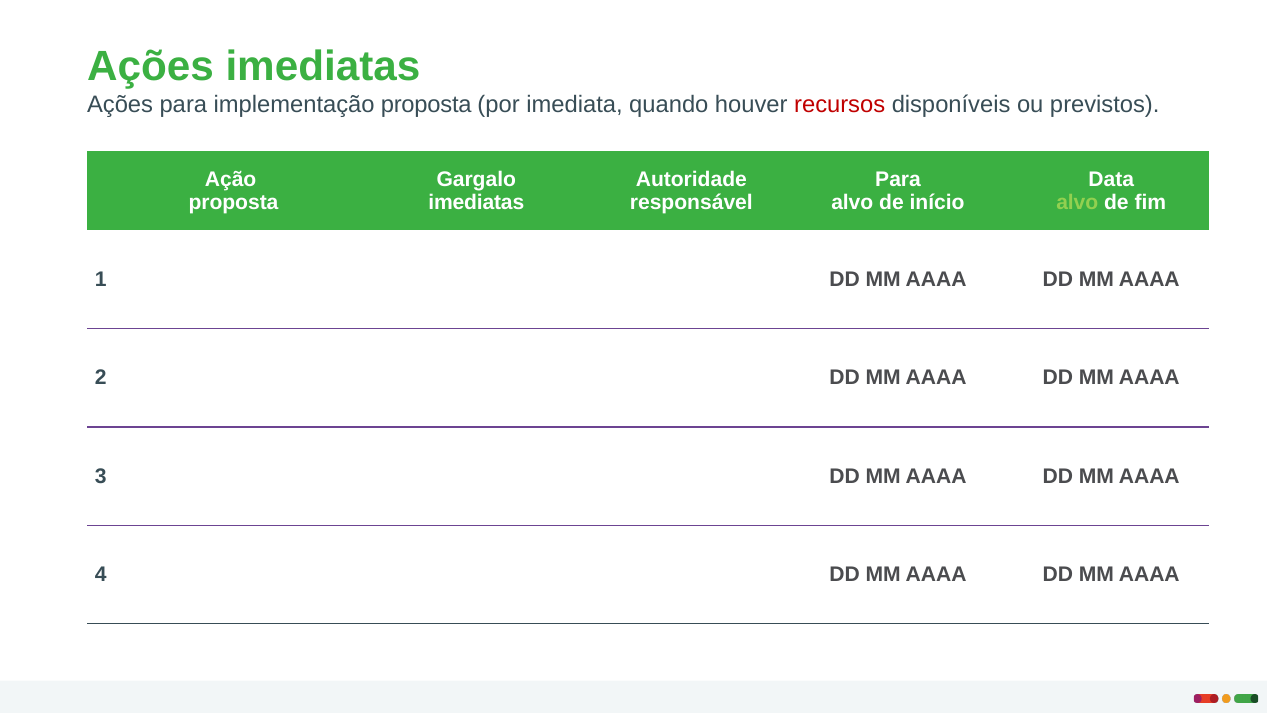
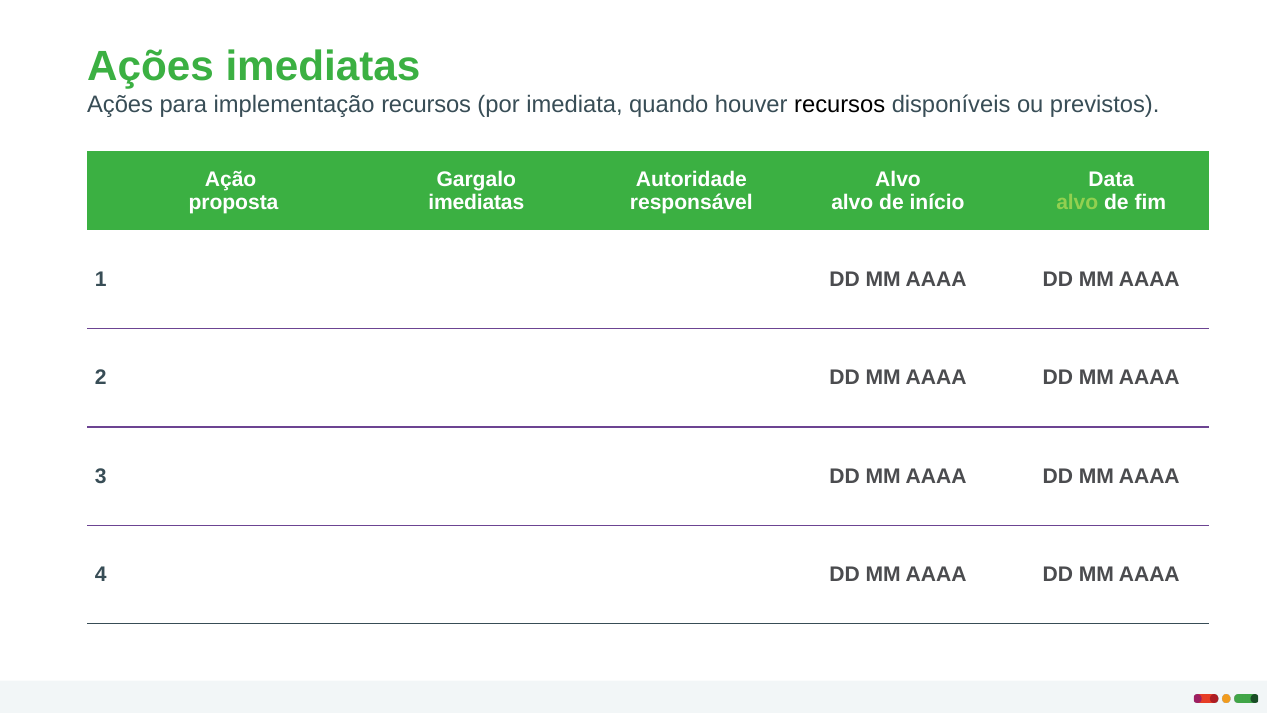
implementação proposta: proposta -> recursos
recursos at (840, 105) colour: red -> black
Para at (898, 179): Para -> Alvo
